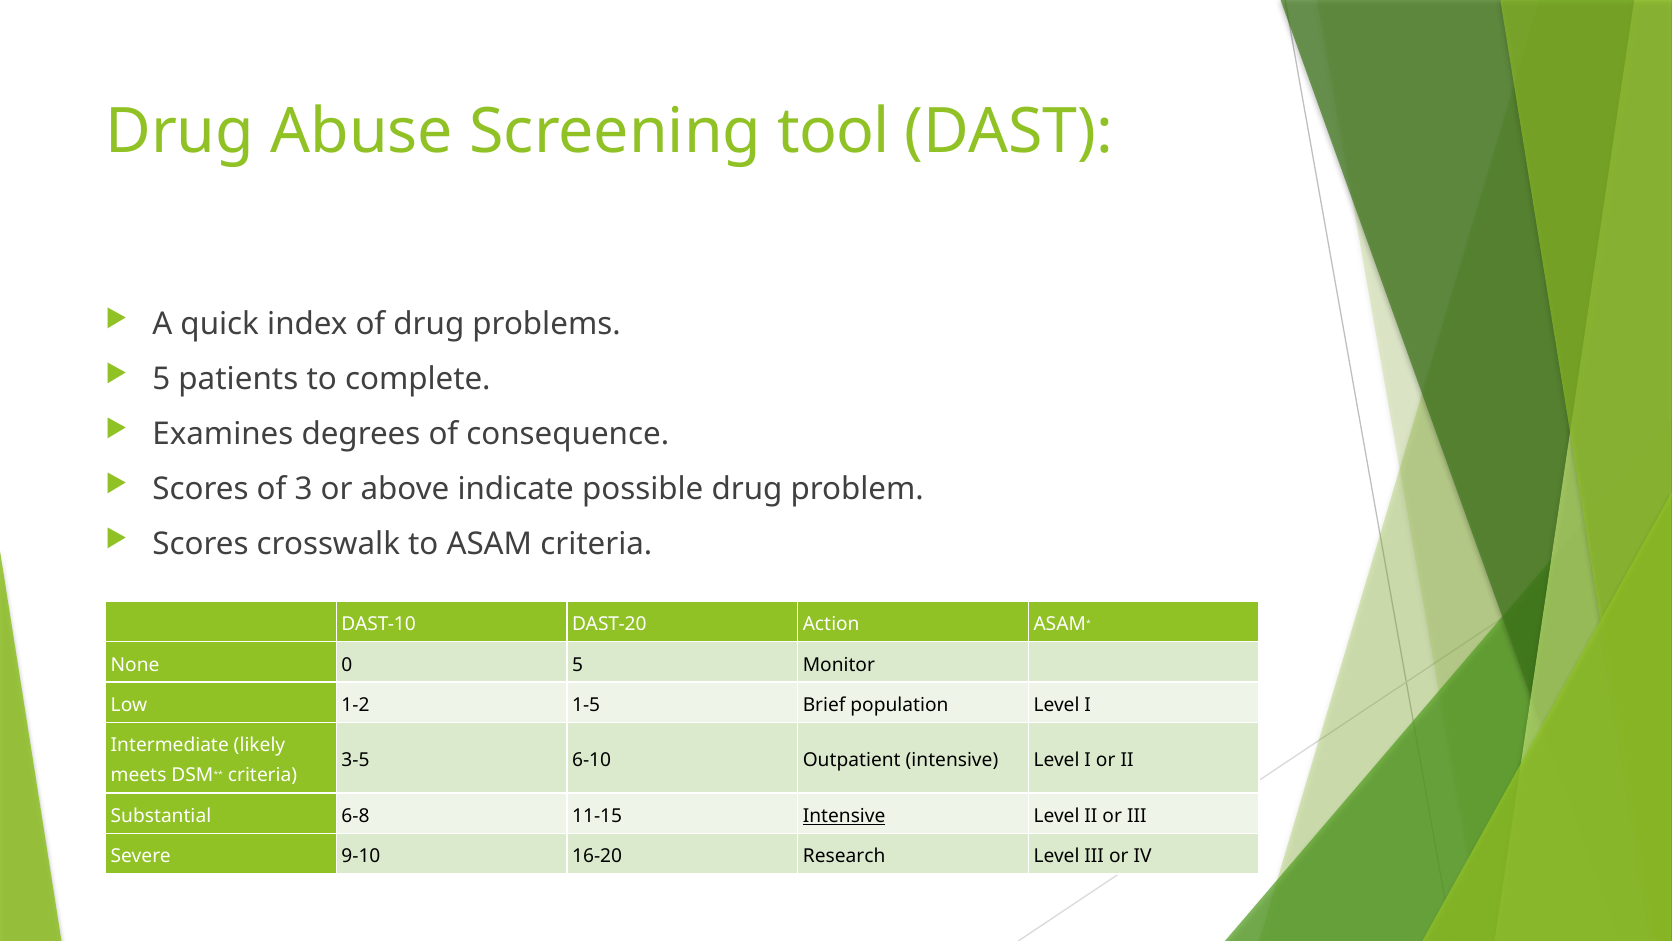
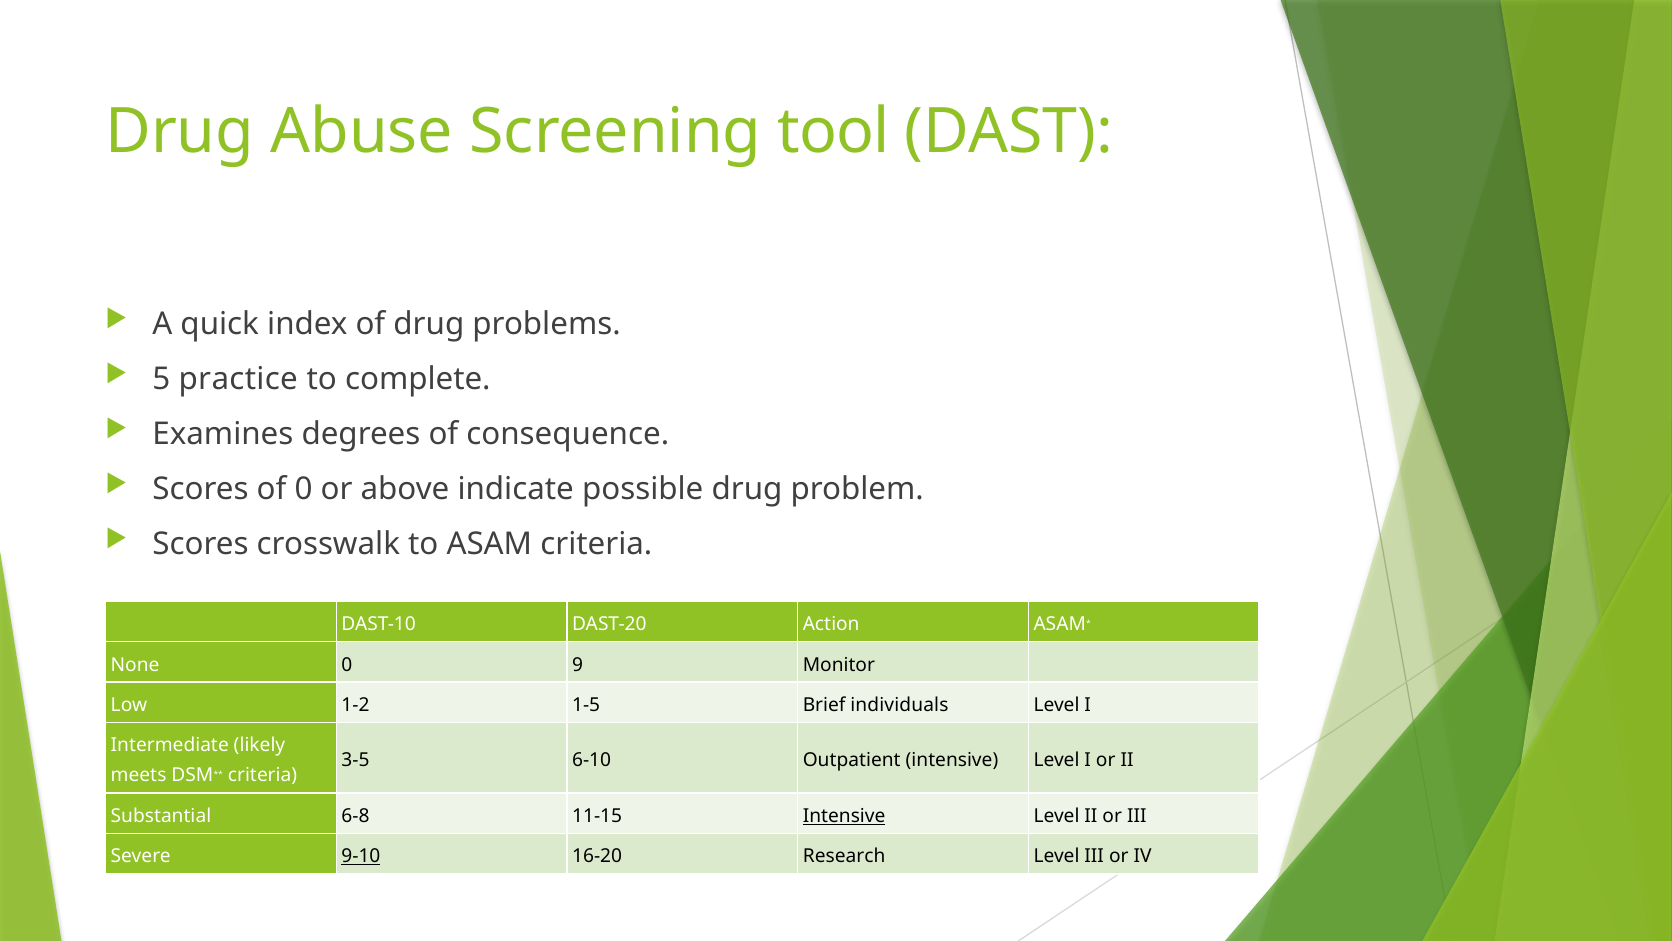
patients: patients -> practice
of 3: 3 -> 0
0 5: 5 -> 9
population: population -> individuals
9-10 underline: none -> present
